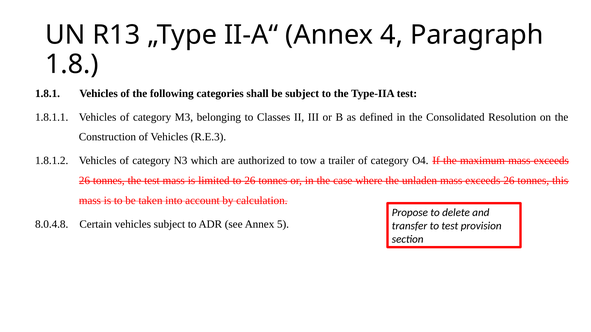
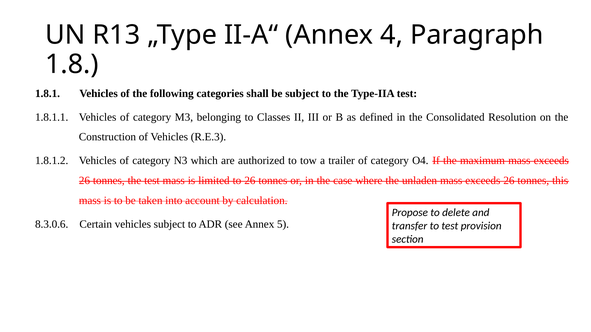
8.0.4.8: 8.0.4.8 -> 8.3.0.6
